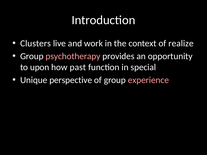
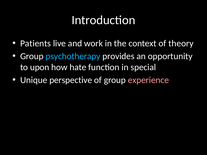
Clusters: Clusters -> Patients
realize: realize -> theory
psychotherapy colour: pink -> light blue
past: past -> hate
